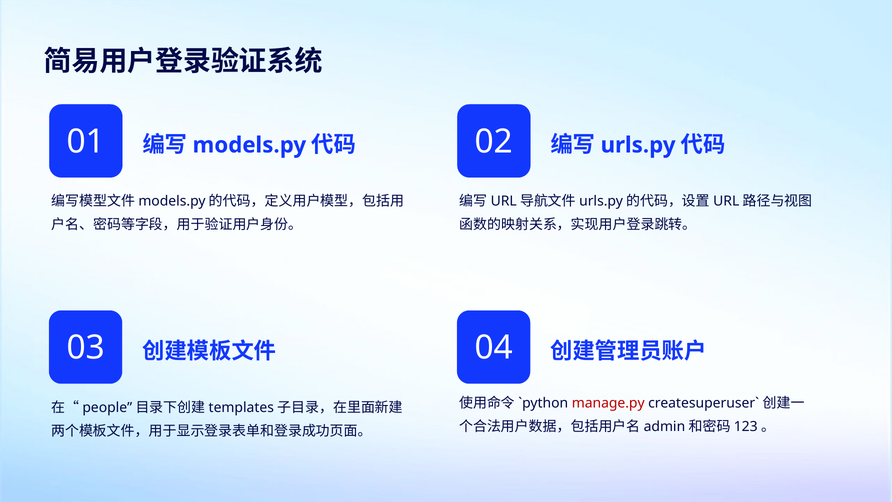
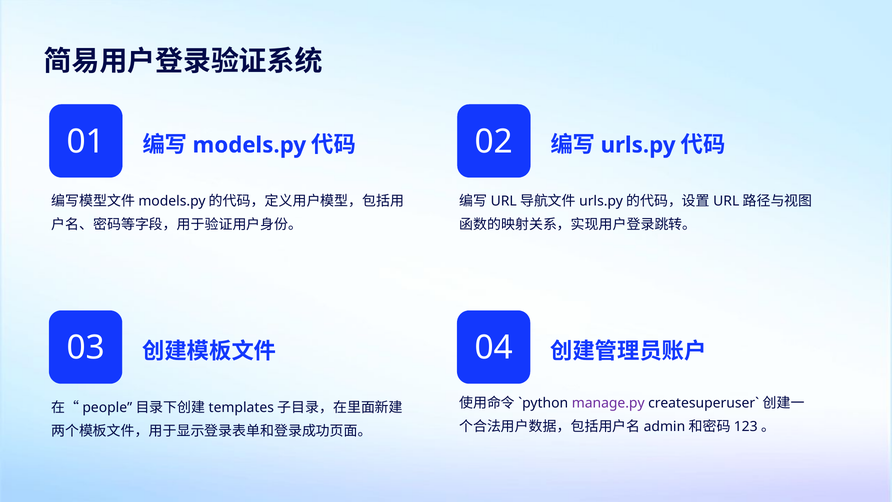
manage.py colour: red -> purple
